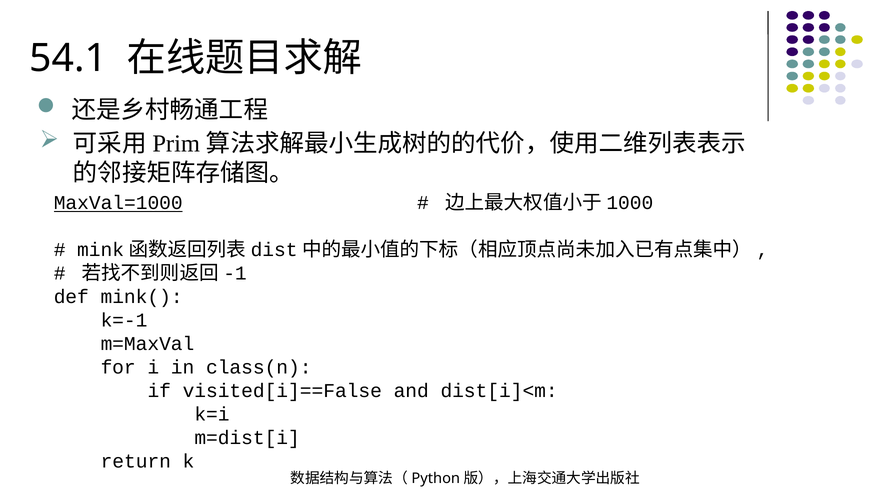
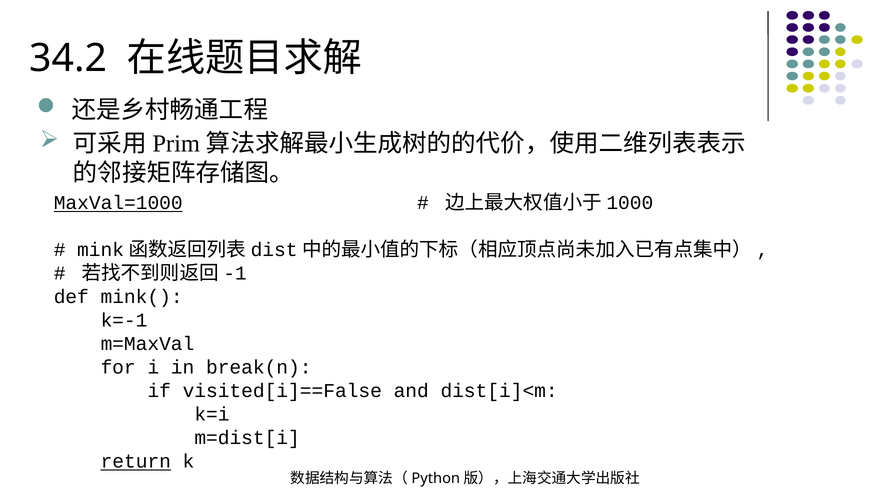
54.1: 54.1 -> 34.2
class(n: class(n -> break(n
return underline: none -> present
